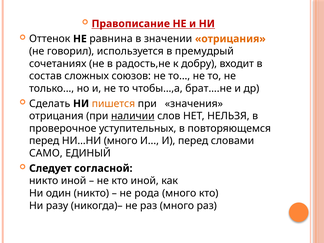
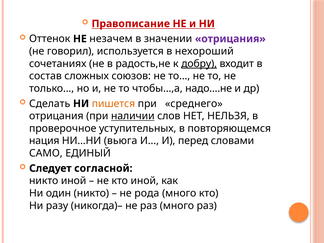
равнина: равнина -> незачем
отрицания at (230, 39) colour: orange -> purple
премудрый: премудрый -> нехороший
добру underline: none -> present
брат….не: брат….не -> надо….не
значения: значения -> среднего
перед at (44, 141): перед -> нация
НИ…НИ много: много -> вьюга
